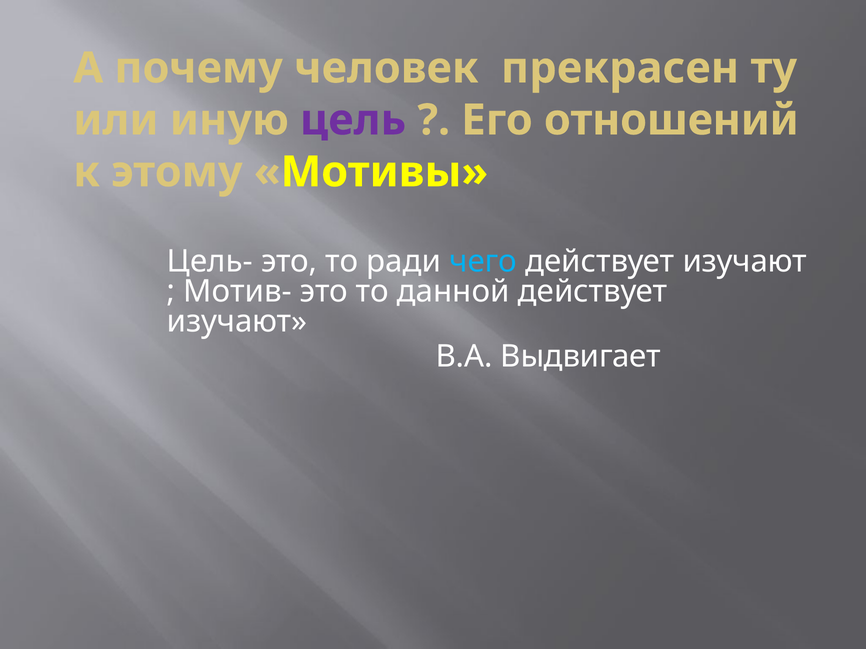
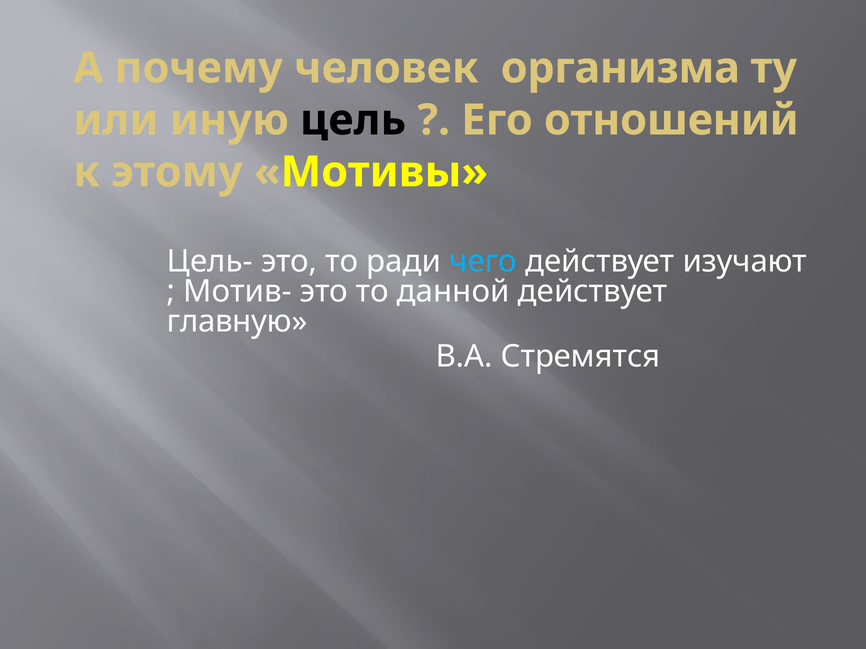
прекрасен: прекрасен -> организма
цель colour: purple -> black
изучают at (237, 321): изучают -> главную
Выдвигает: Выдвигает -> Стремятся
